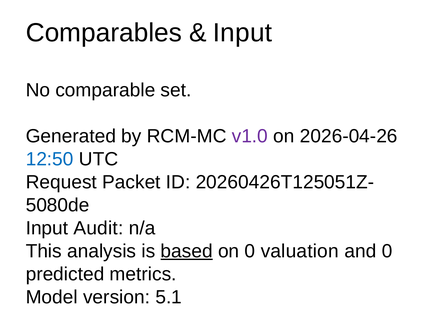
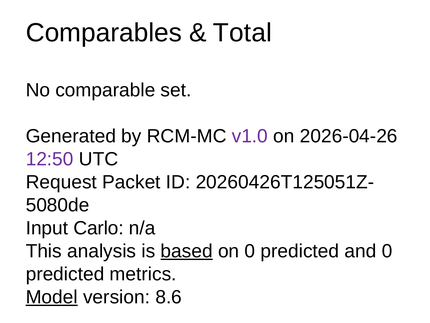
Input at (242, 33): Input -> Total
12:50 colour: blue -> purple
Audit: Audit -> Carlo
on 0 valuation: valuation -> predicted
Model underline: none -> present
5.1: 5.1 -> 8.6
